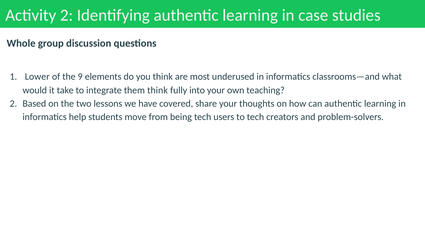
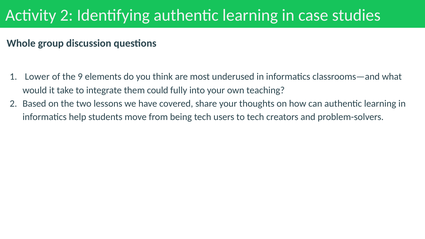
them think: think -> could
